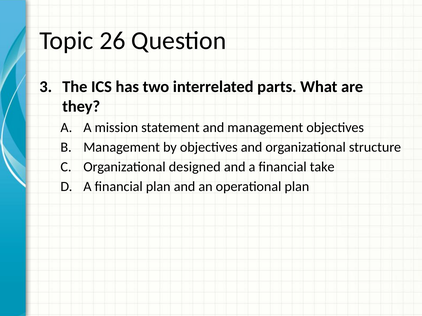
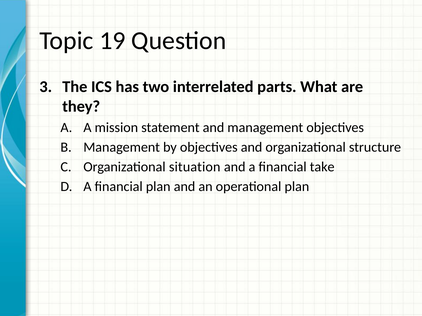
26: 26 -> 19
designed: designed -> situation
